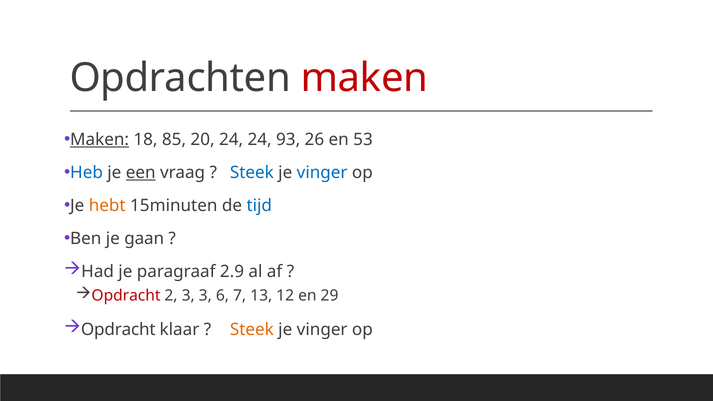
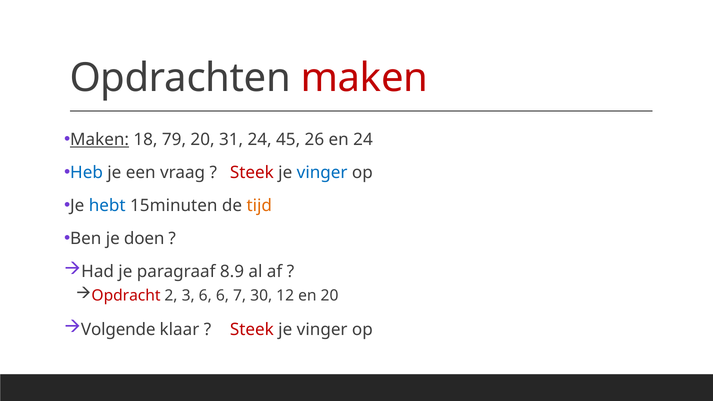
85: 85 -> 79
20 24: 24 -> 31
93: 93 -> 45
en 53: 53 -> 24
een underline: present -> none
Steek at (252, 172) colour: blue -> red
hebt colour: orange -> blue
tijd colour: blue -> orange
gaan: gaan -> doen
2.9: 2.9 -> 8.9
3 3: 3 -> 6
13: 13 -> 30
en 29: 29 -> 20
Opdracht at (118, 329): Opdracht -> Volgende
Steek at (252, 329) colour: orange -> red
